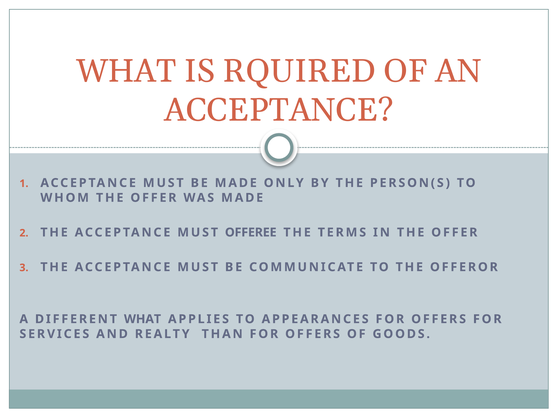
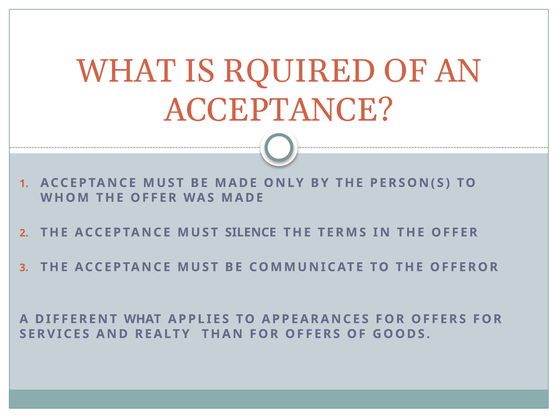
OFFEREE: OFFEREE -> SILENCE
